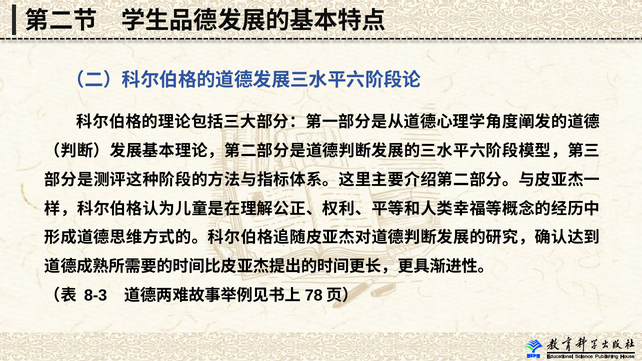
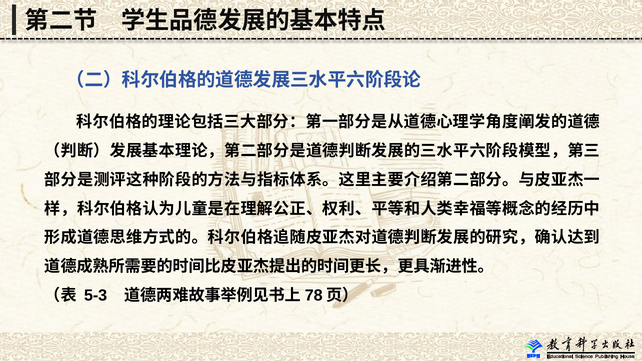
8-3: 8-3 -> 5-3
